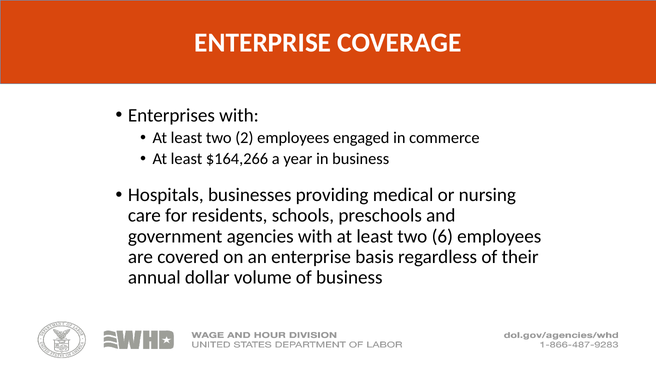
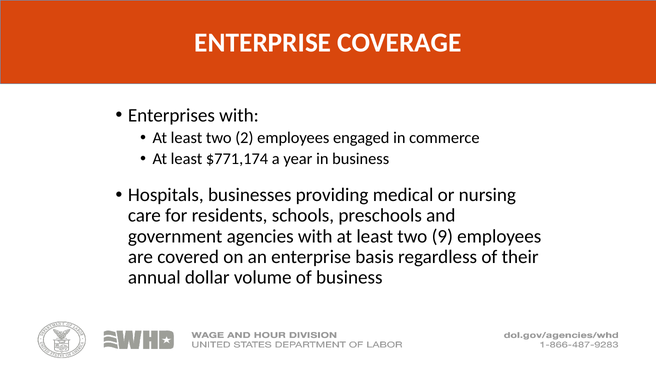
$164,266: $164,266 -> $771,174
6: 6 -> 9
